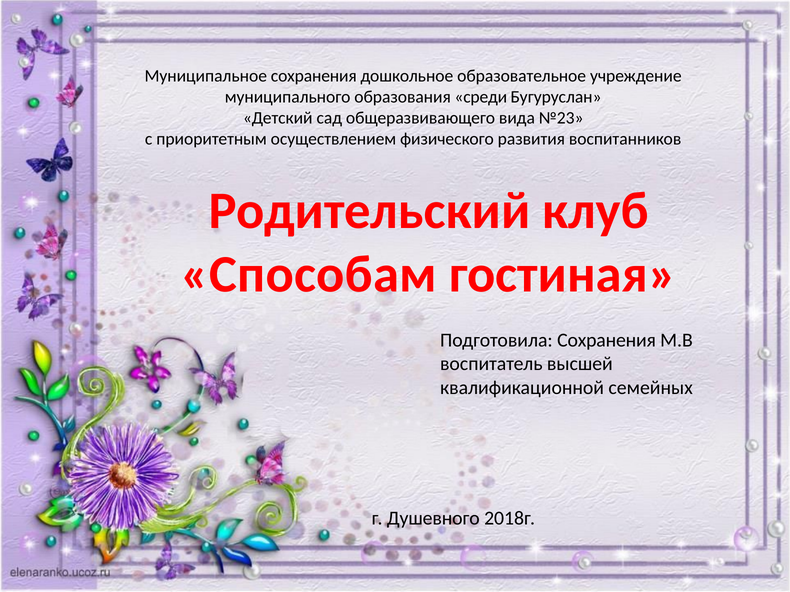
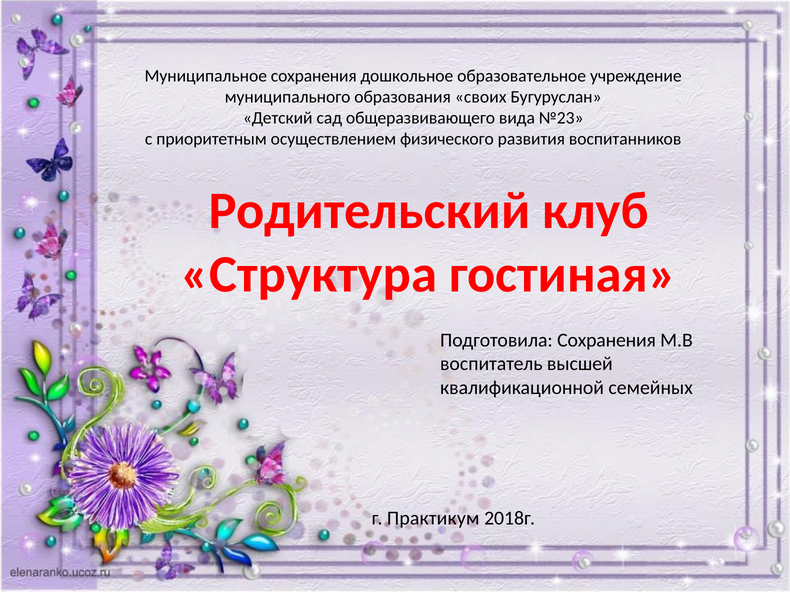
среди: среди -> своих
Способам: Способам -> Структура
Душевного: Душевного -> Практикум
